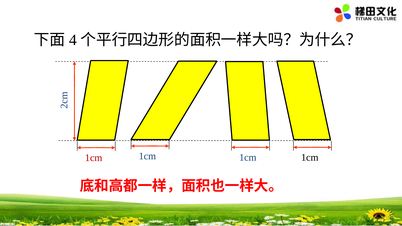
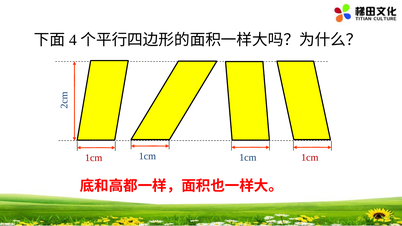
1cm at (310, 158) colour: black -> red
